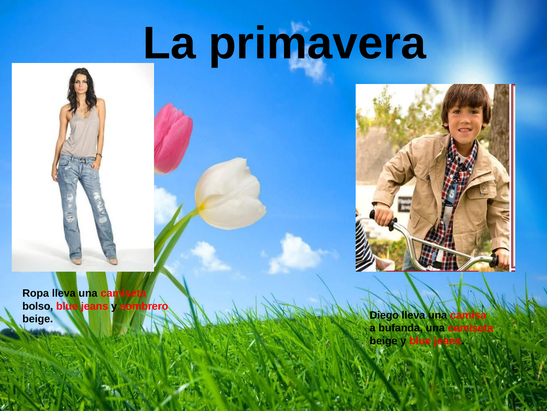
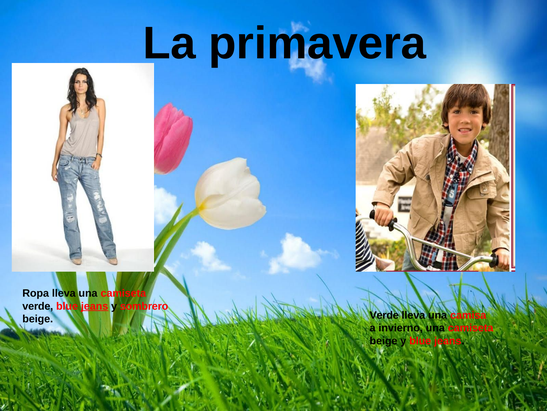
bolso at (38, 306): bolso -> verde
jeans at (95, 306) underline: none -> present
beige Diego: Diego -> Verde
bufanda: bufanda -> invierno
